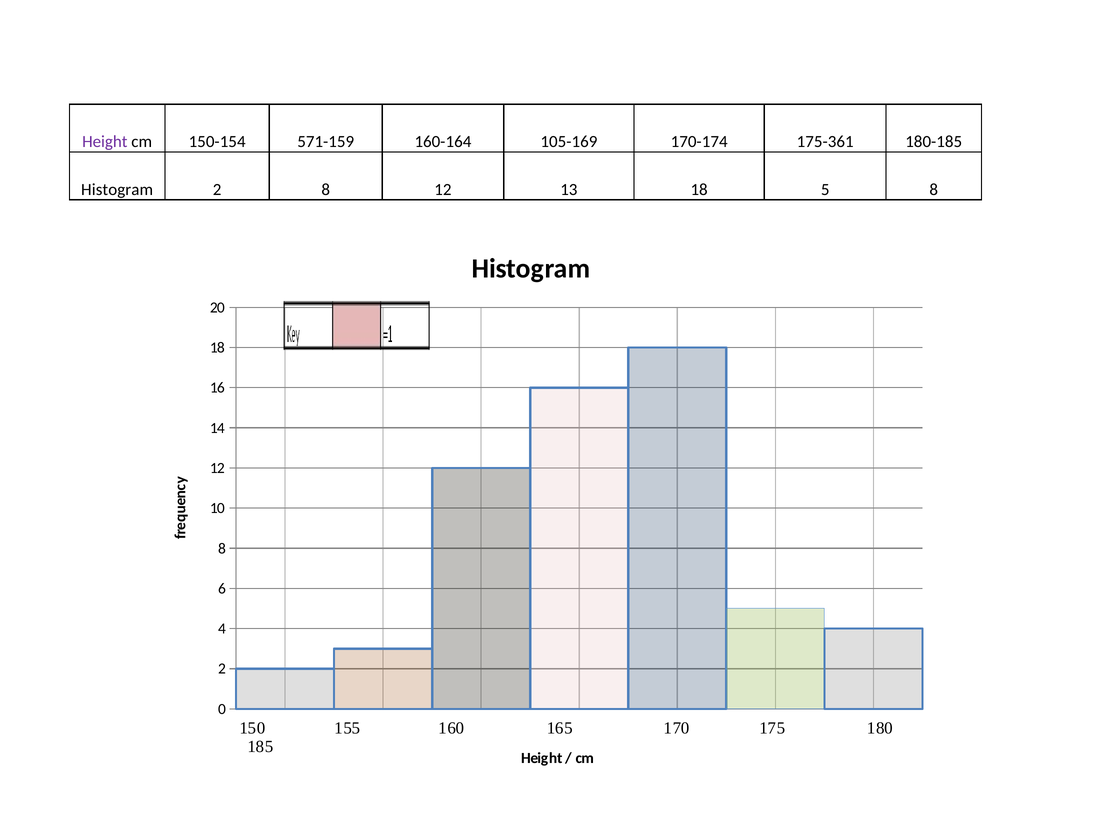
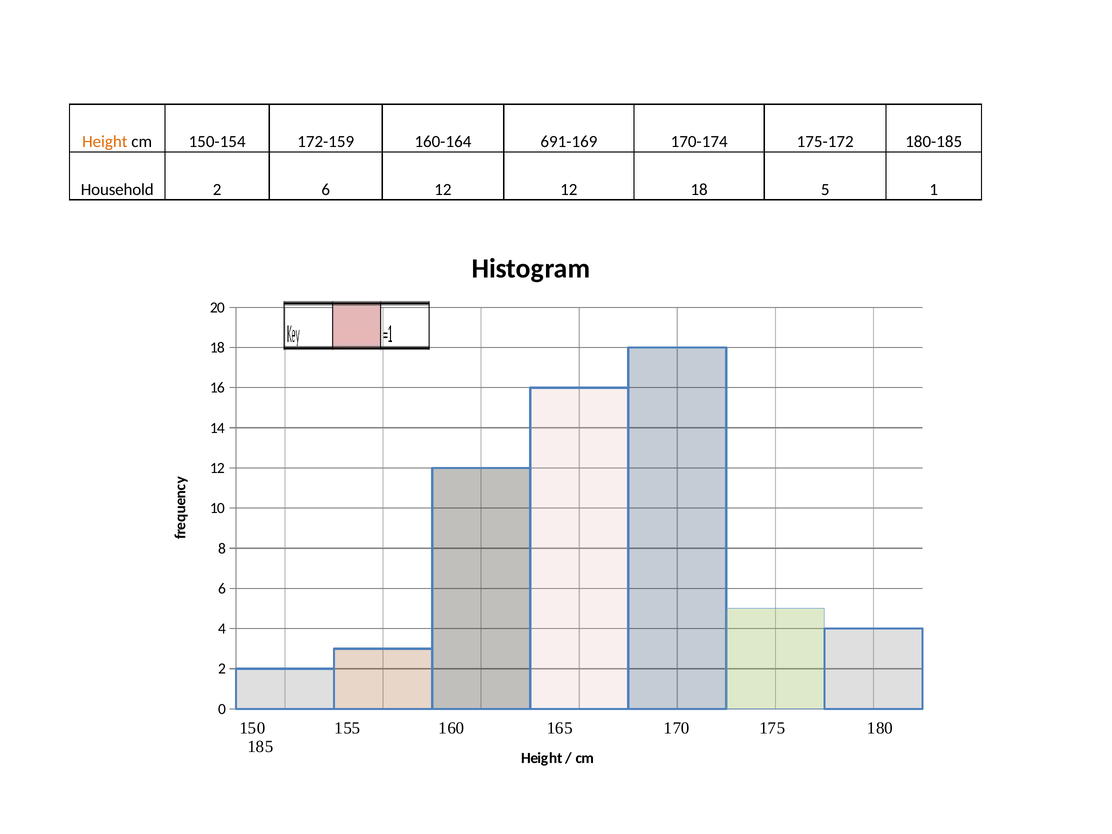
Height at (105, 142) colour: purple -> orange
571-159: 571-159 -> 172-159
105-169: 105-169 -> 691-169
175-361: 175-361 -> 175-172
Histogram at (117, 190): Histogram -> Household
2 8: 8 -> 6
12 13: 13 -> 12
5 8: 8 -> 1
